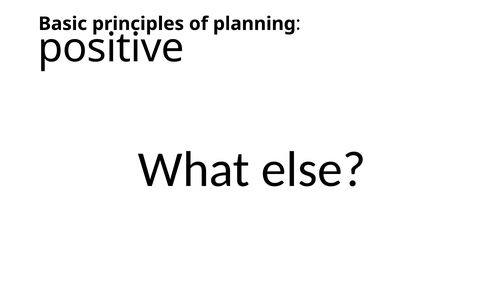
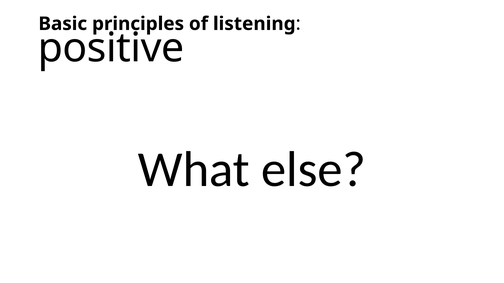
planning: planning -> listening
